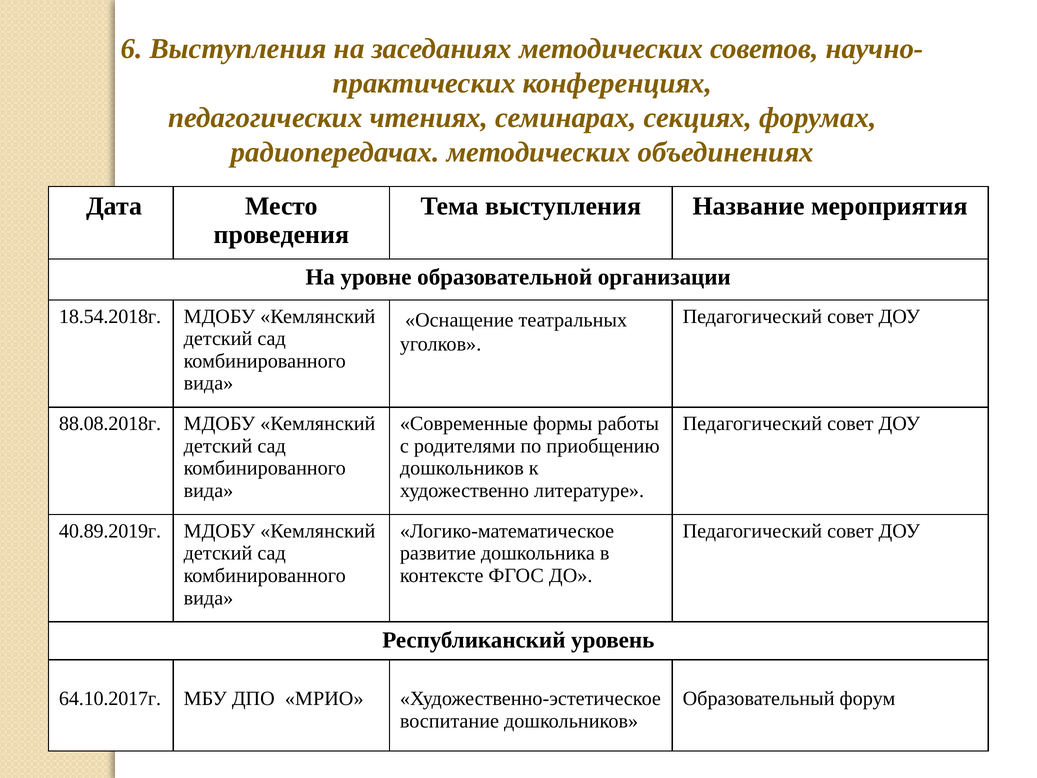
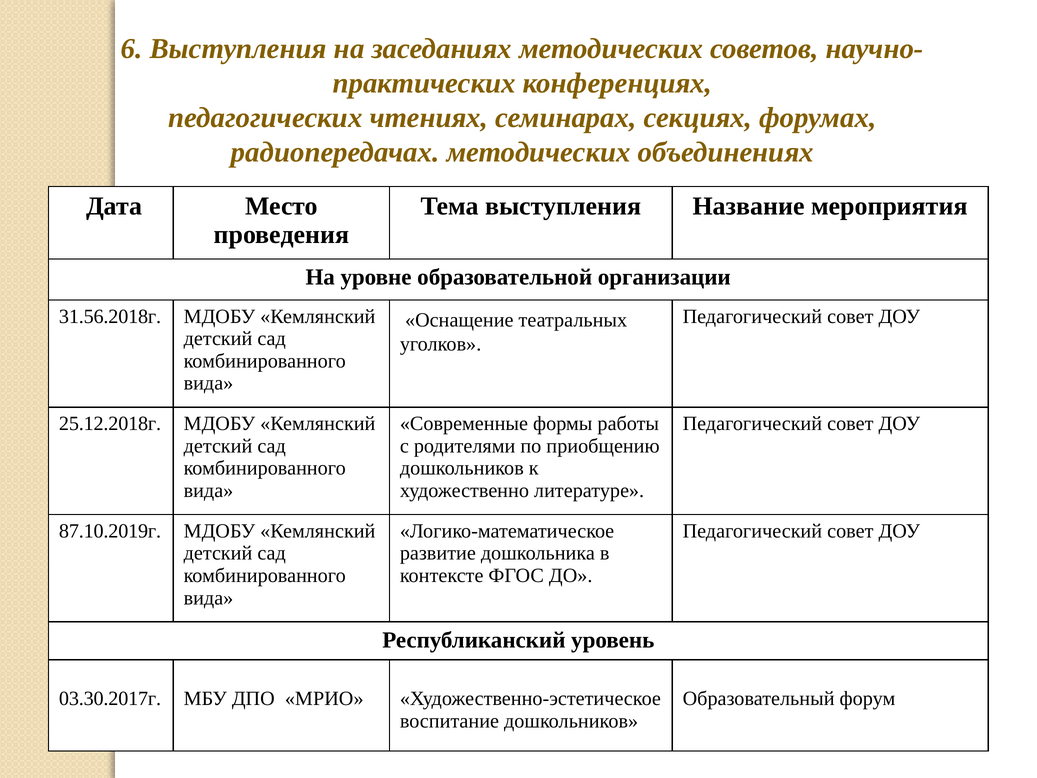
18.54.2018г: 18.54.2018г -> 31.56.2018г
88.08.2018г: 88.08.2018г -> 25.12.2018г
40.89.2019г: 40.89.2019г -> 87.10.2019г
64.10.2017г: 64.10.2017г -> 03.30.2017г
